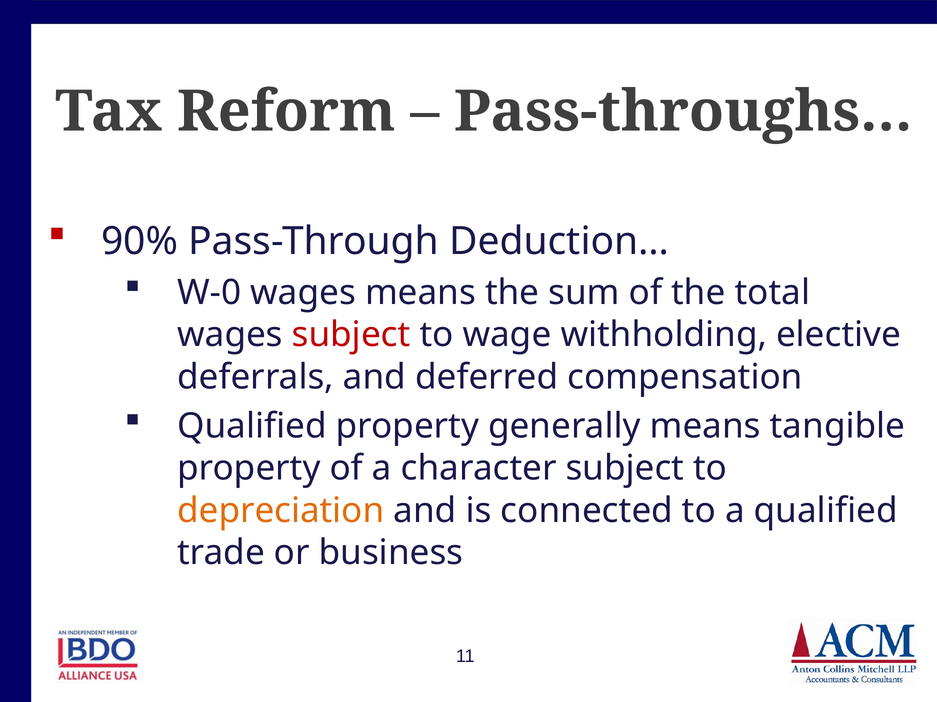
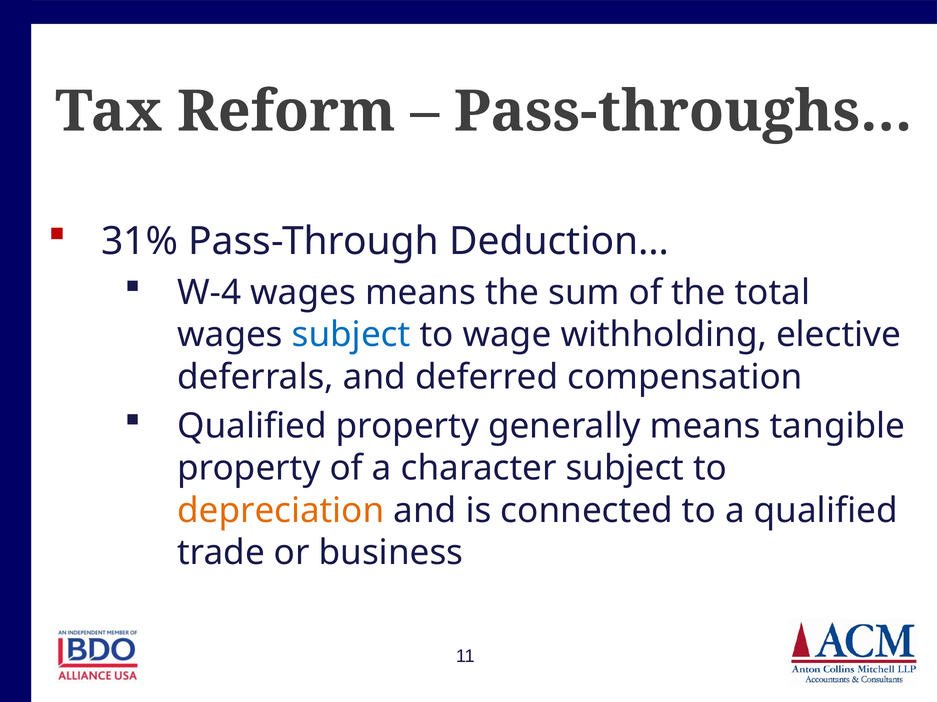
90%: 90% -> 31%
W-0: W-0 -> W-4
subject at (351, 335) colour: red -> blue
